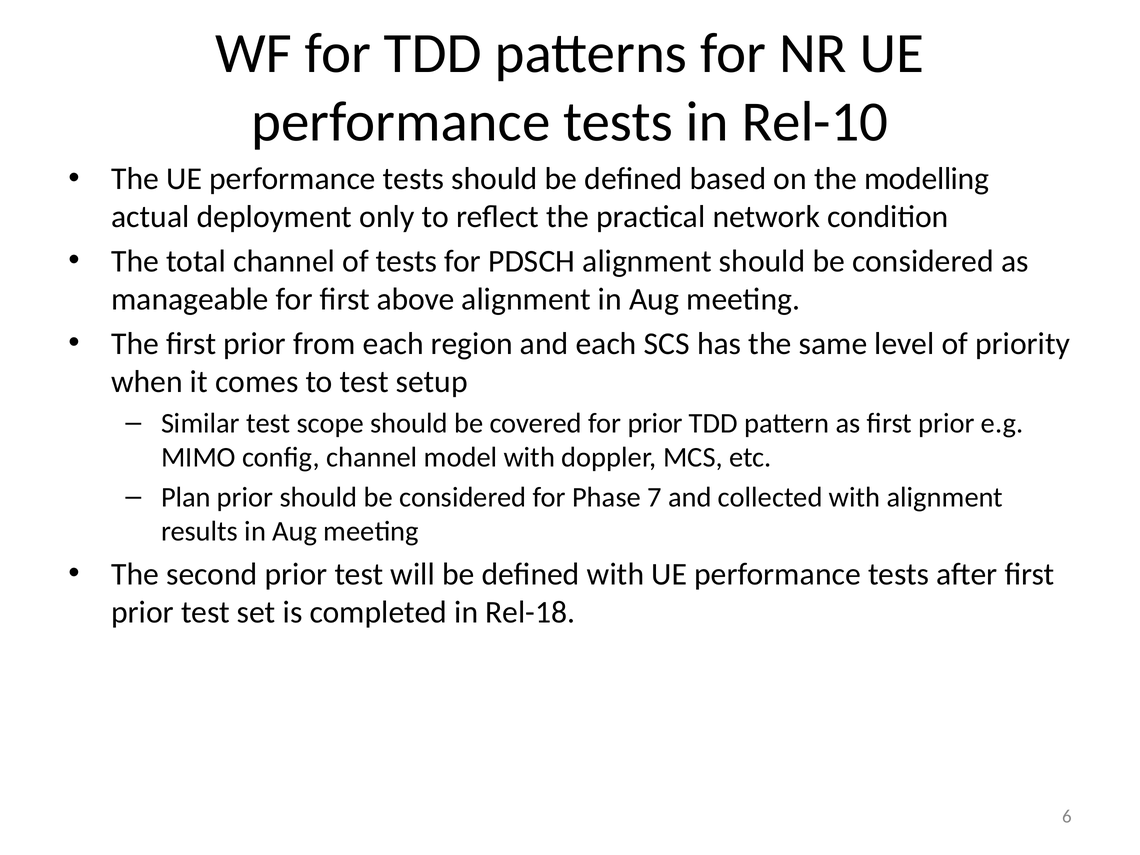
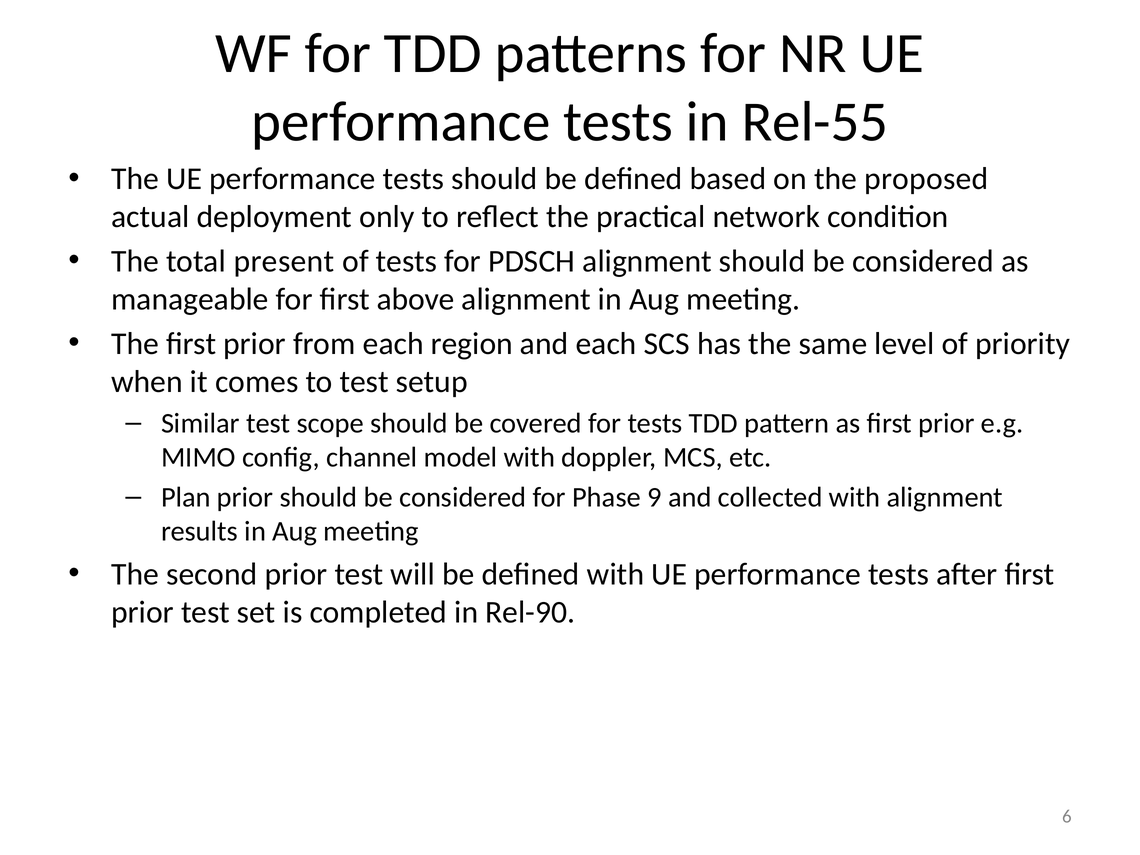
Rel-10: Rel-10 -> Rel-55
modelling: modelling -> proposed
total channel: channel -> present
for prior: prior -> tests
7: 7 -> 9
Rel-18: Rel-18 -> Rel-90
